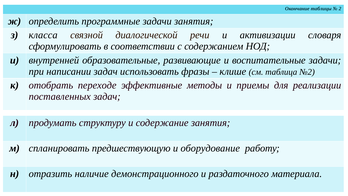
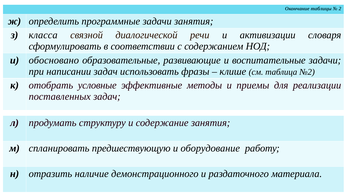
внутренней: внутренней -> обосновано
переходе: переходе -> условные
